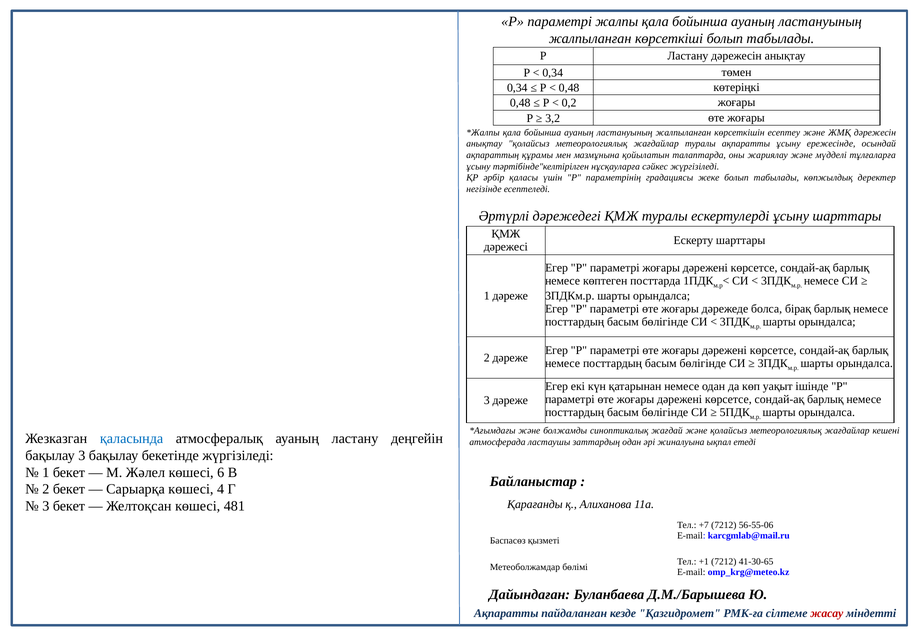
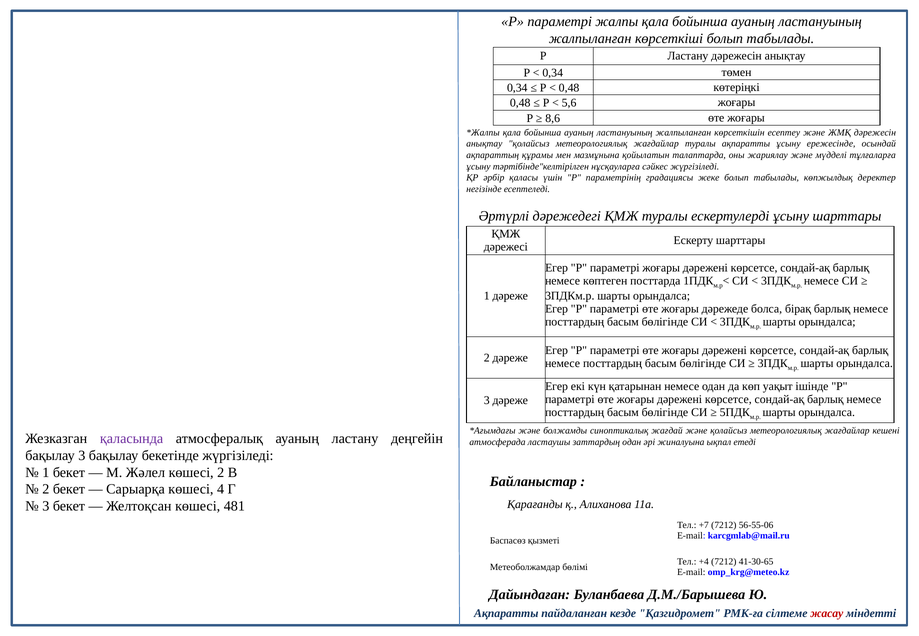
0,2: 0,2 -> 5,6
3,2: 3,2 -> 8,6
қаласында colour: blue -> purple
көшесі 6: 6 -> 2
+1: +1 -> +4
